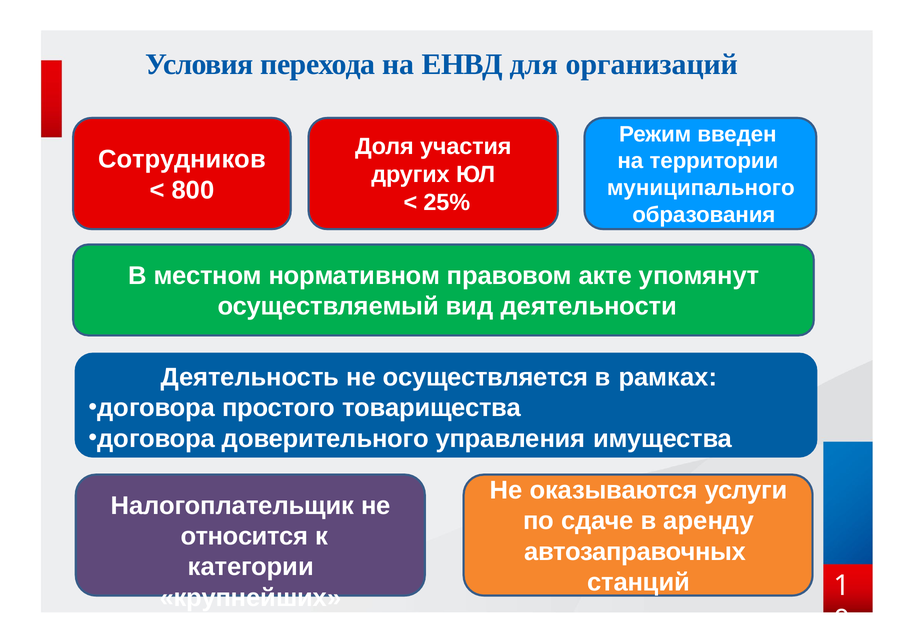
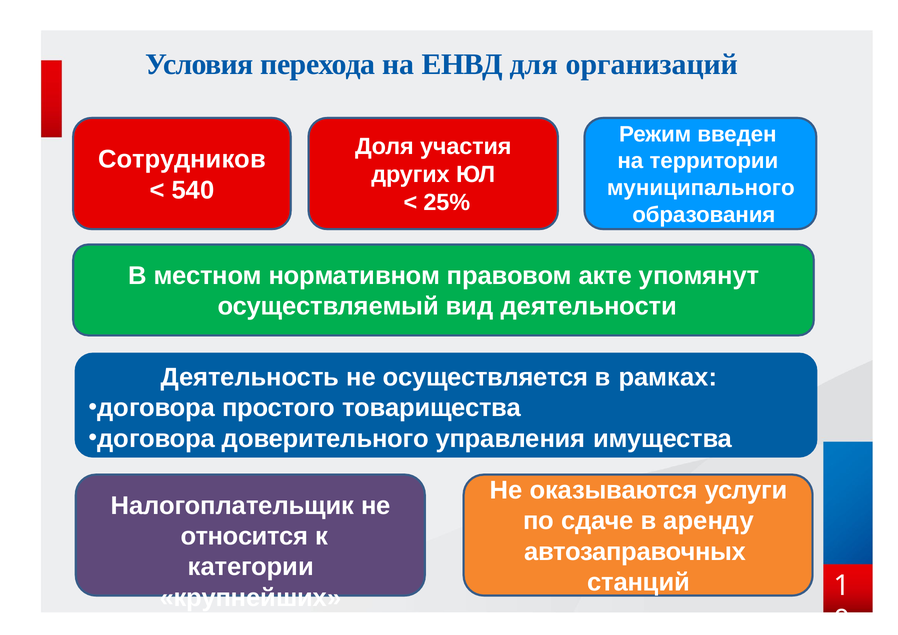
800: 800 -> 540
